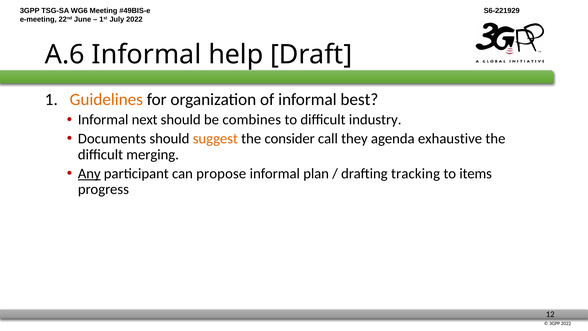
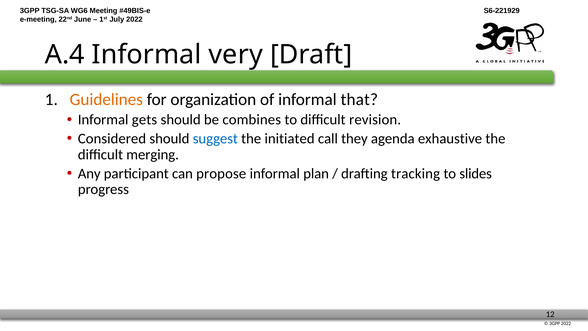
A.6: A.6 -> A.4
help: help -> very
best: best -> that
next: next -> gets
industry: industry -> revision
Documents: Documents -> Considered
suggest colour: orange -> blue
consider: consider -> initiated
Any underline: present -> none
items: items -> slides
